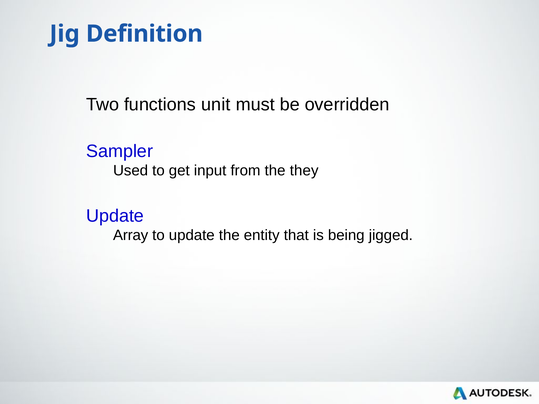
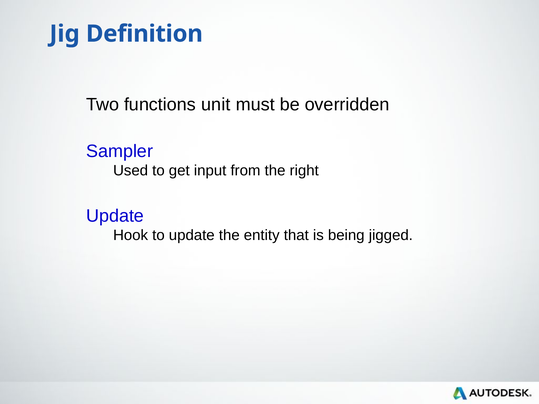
they: they -> right
Array: Array -> Hook
